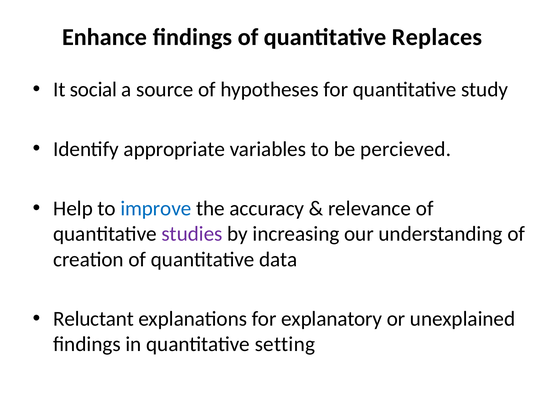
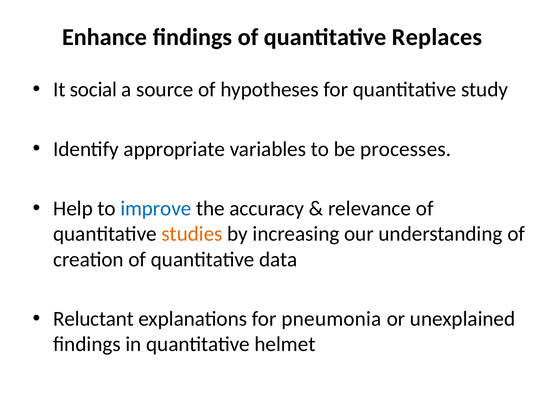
percieved: percieved -> processes
studies colour: purple -> orange
explanatory: explanatory -> pneumonia
setting: setting -> helmet
